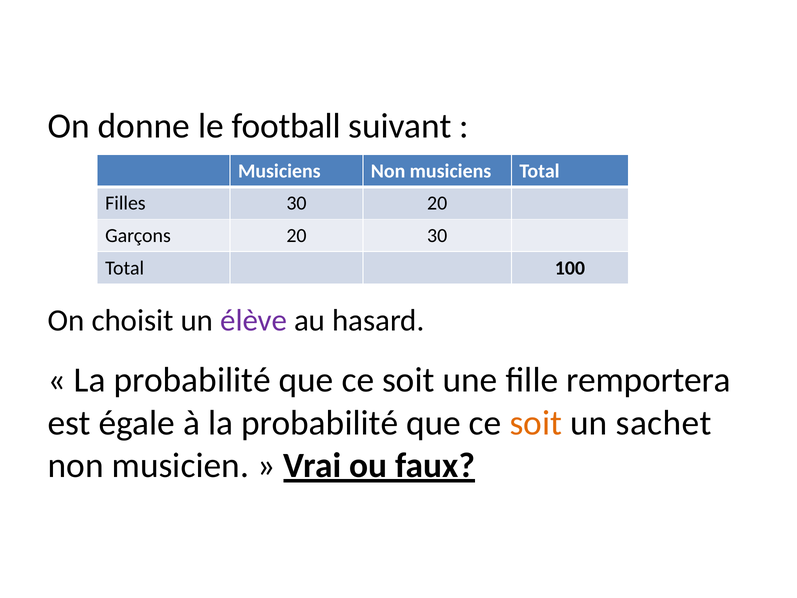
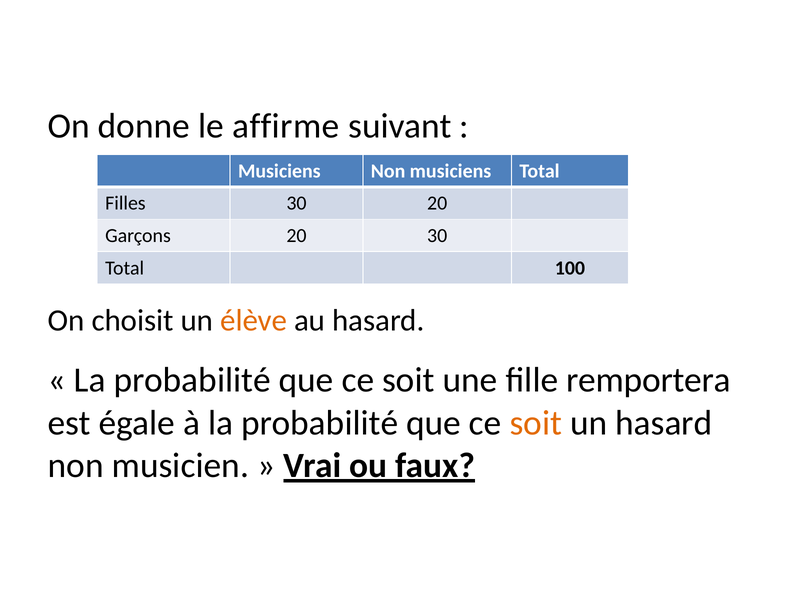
football: football -> affirme
élève colour: purple -> orange
un sachet: sachet -> hasard
